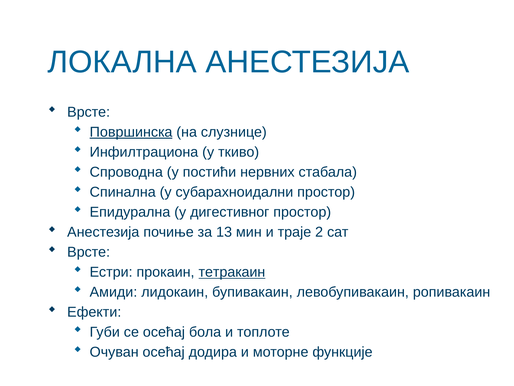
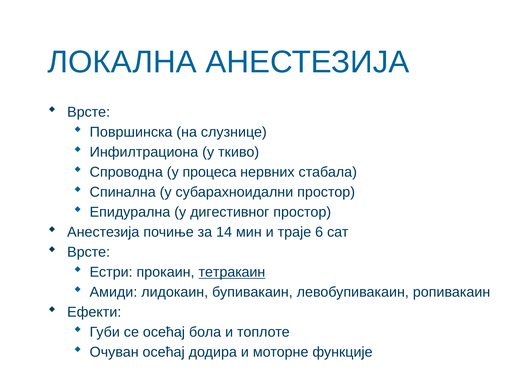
Површинска underline: present -> none
постићи: постићи -> процеса
13: 13 -> 14
2: 2 -> 6
